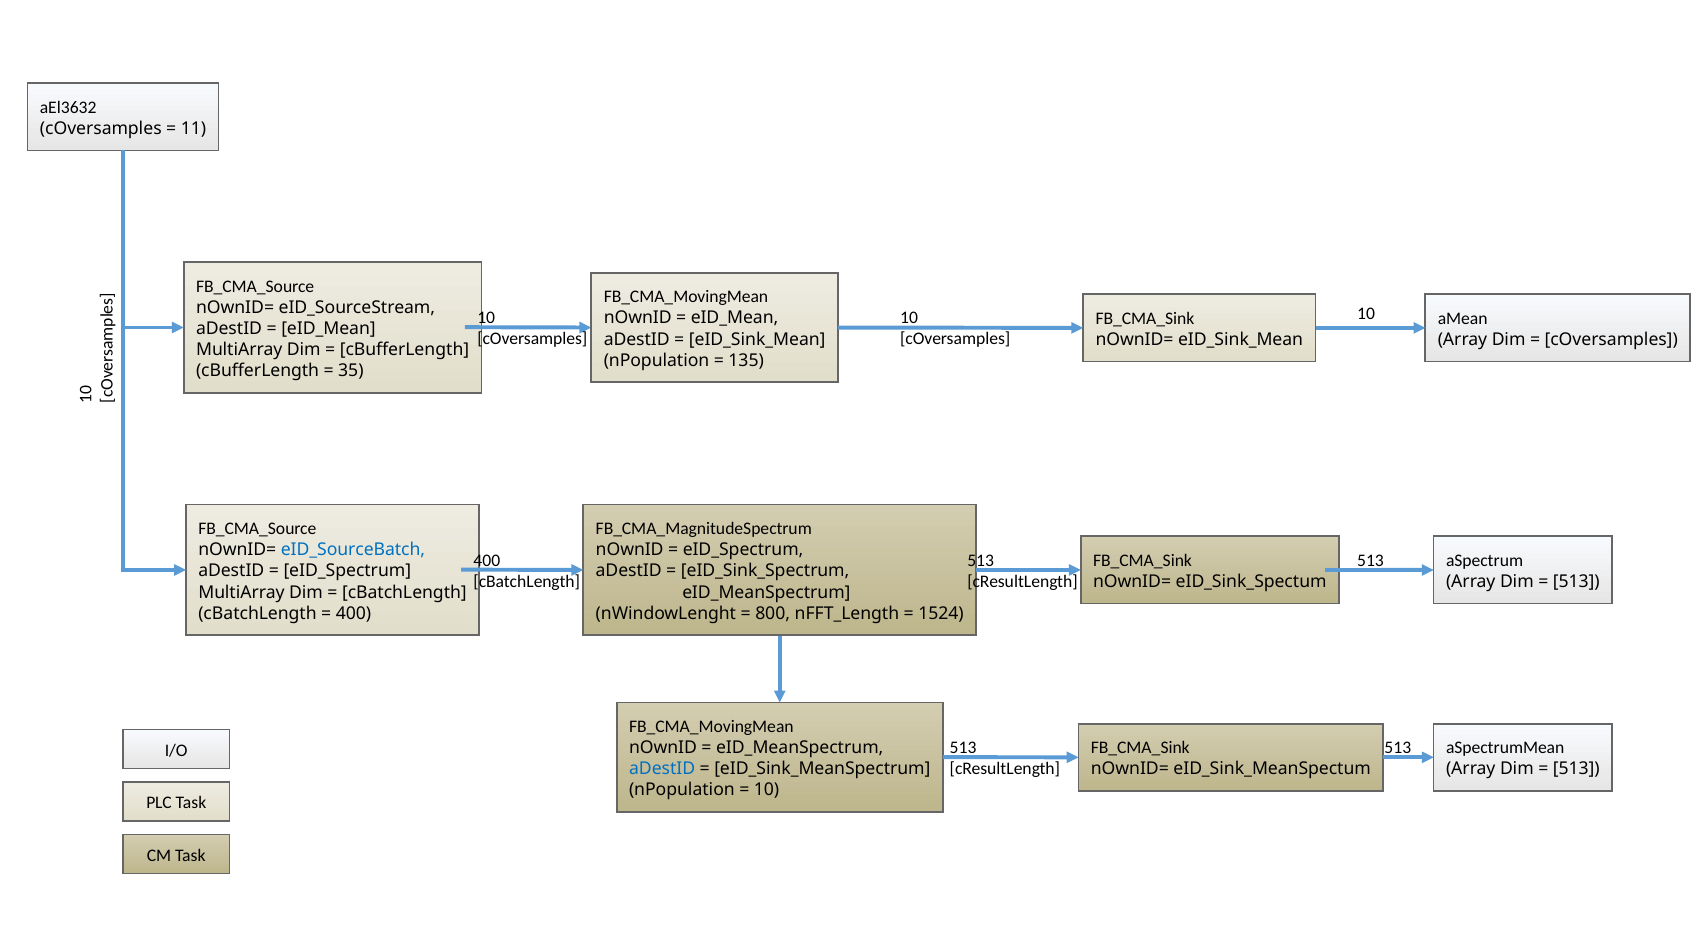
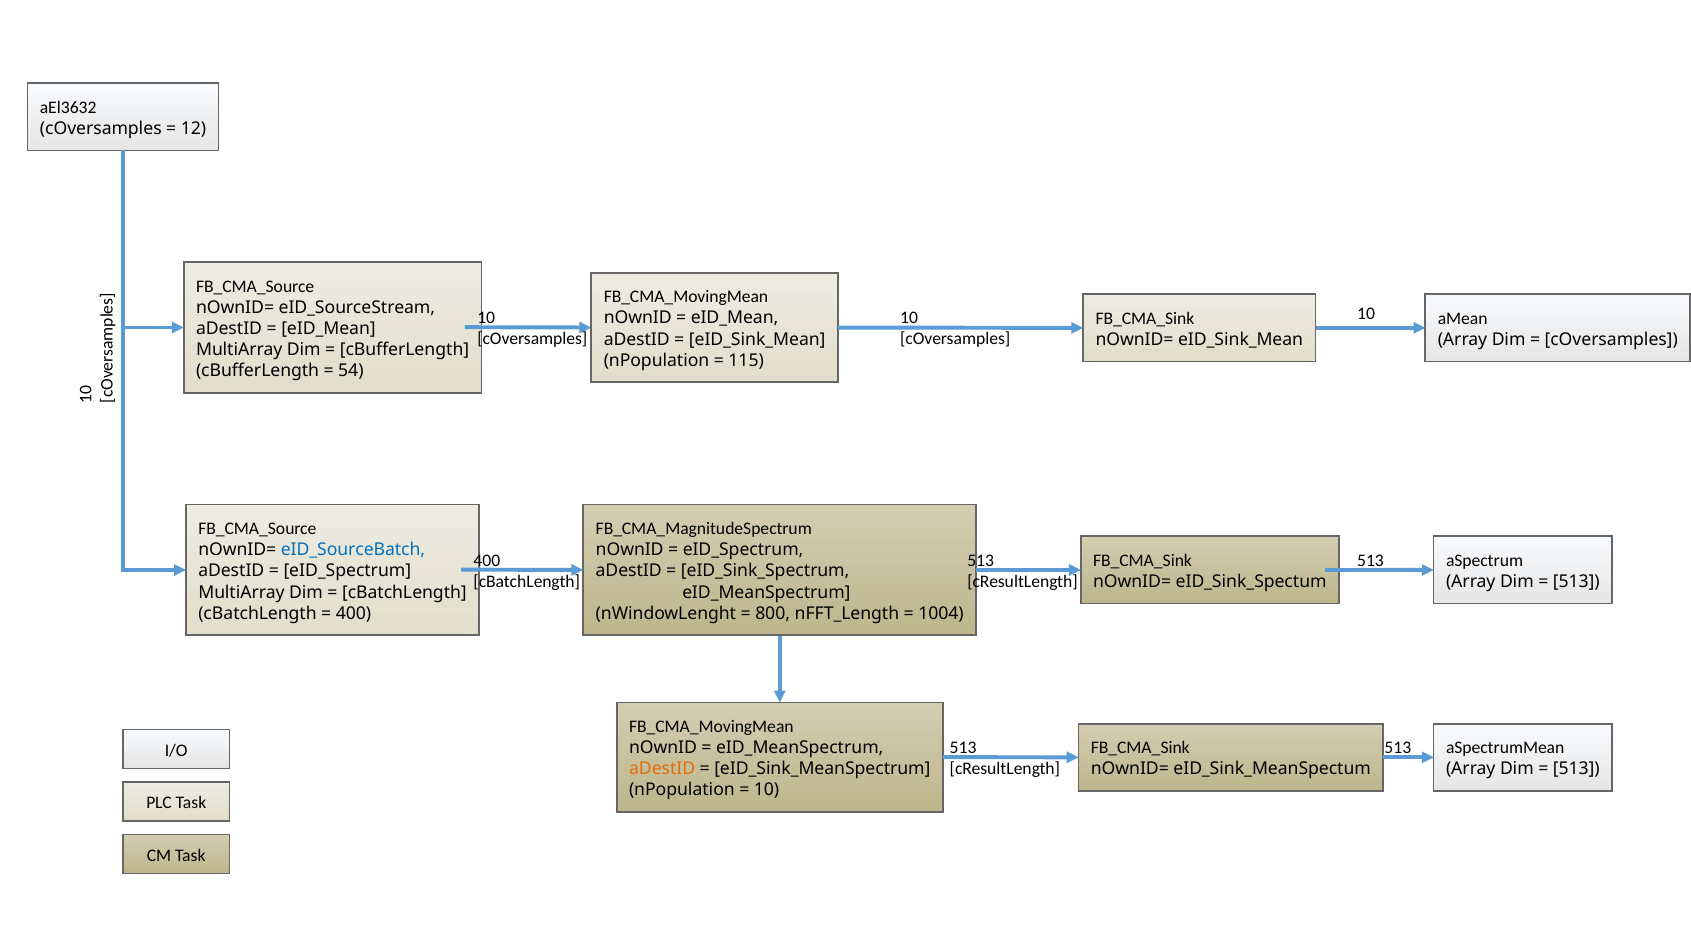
11: 11 -> 12
135: 135 -> 115
35: 35 -> 54
1524: 1524 -> 1004
aDestID at (662, 769) colour: blue -> orange
